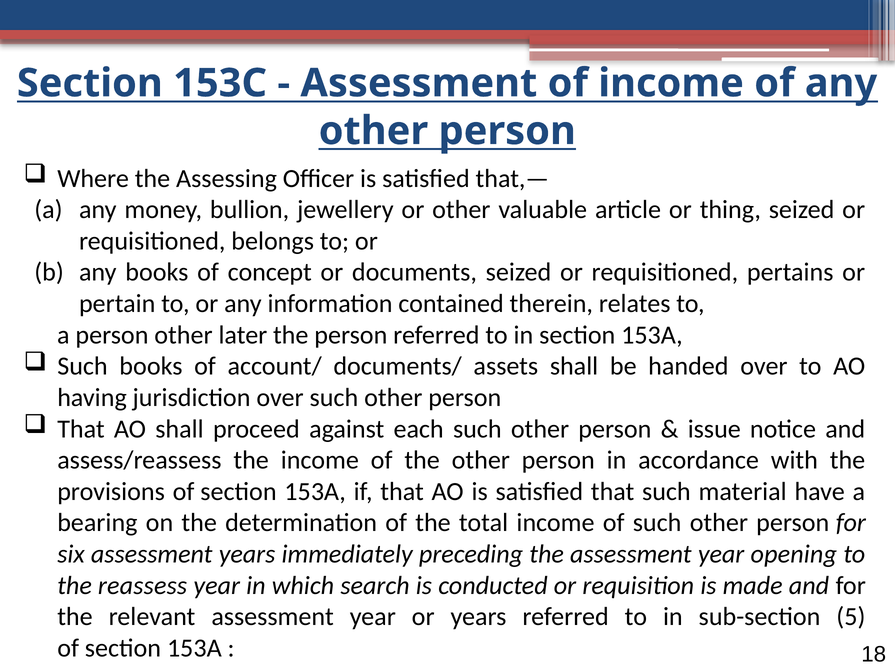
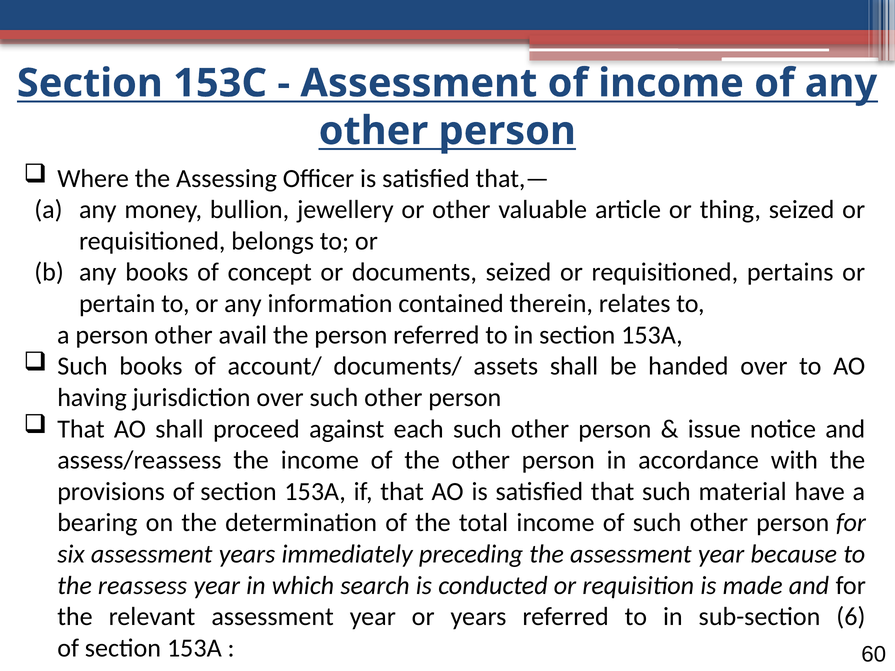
later: later -> avail
opening: opening -> because
5: 5 -> 6
18: 18 -> 60
